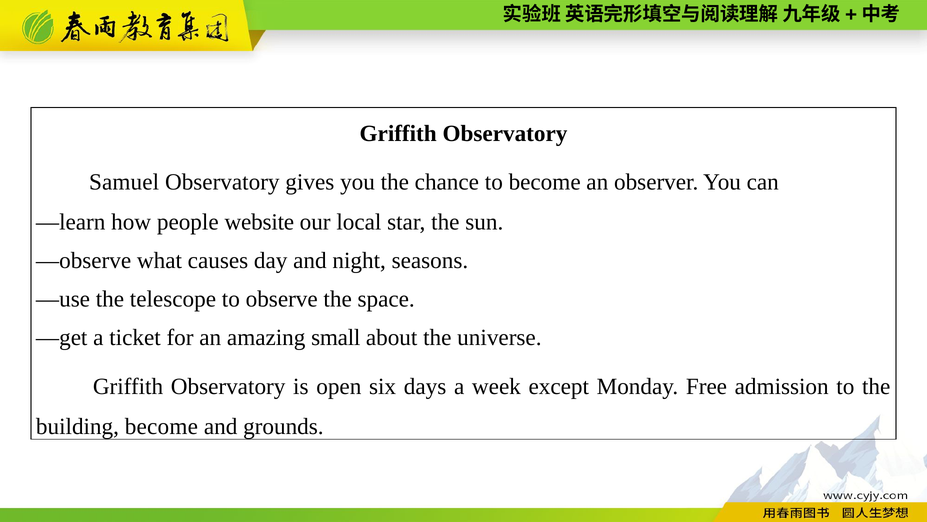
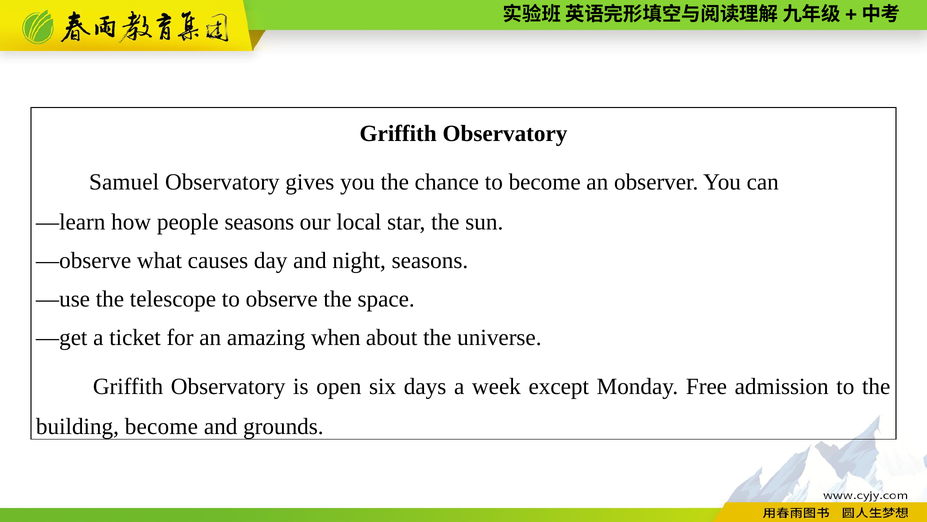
people website: website -> seasons
small: small -> when
